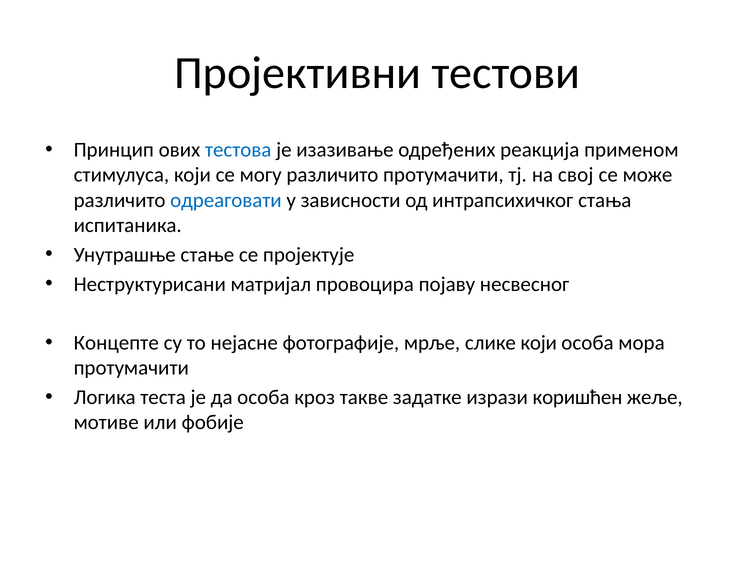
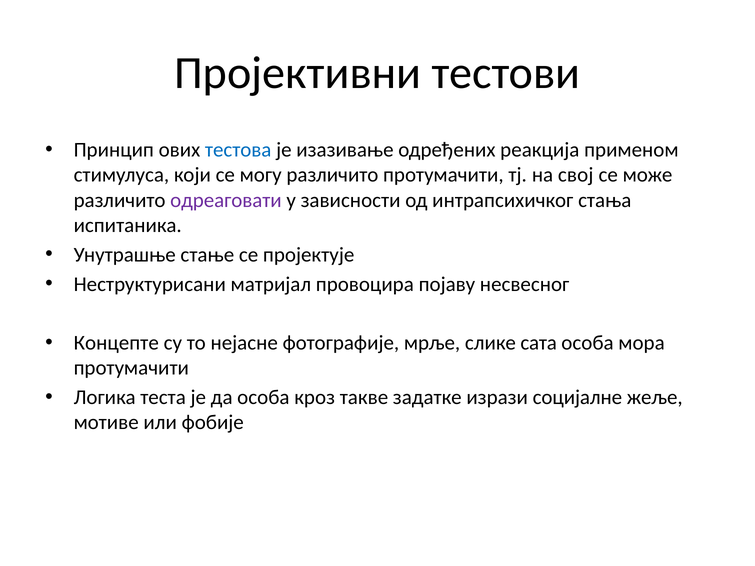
одреаговати colour: blue -> purple
слике који: који -> сата
коришћен: коришћен -> социјалне
